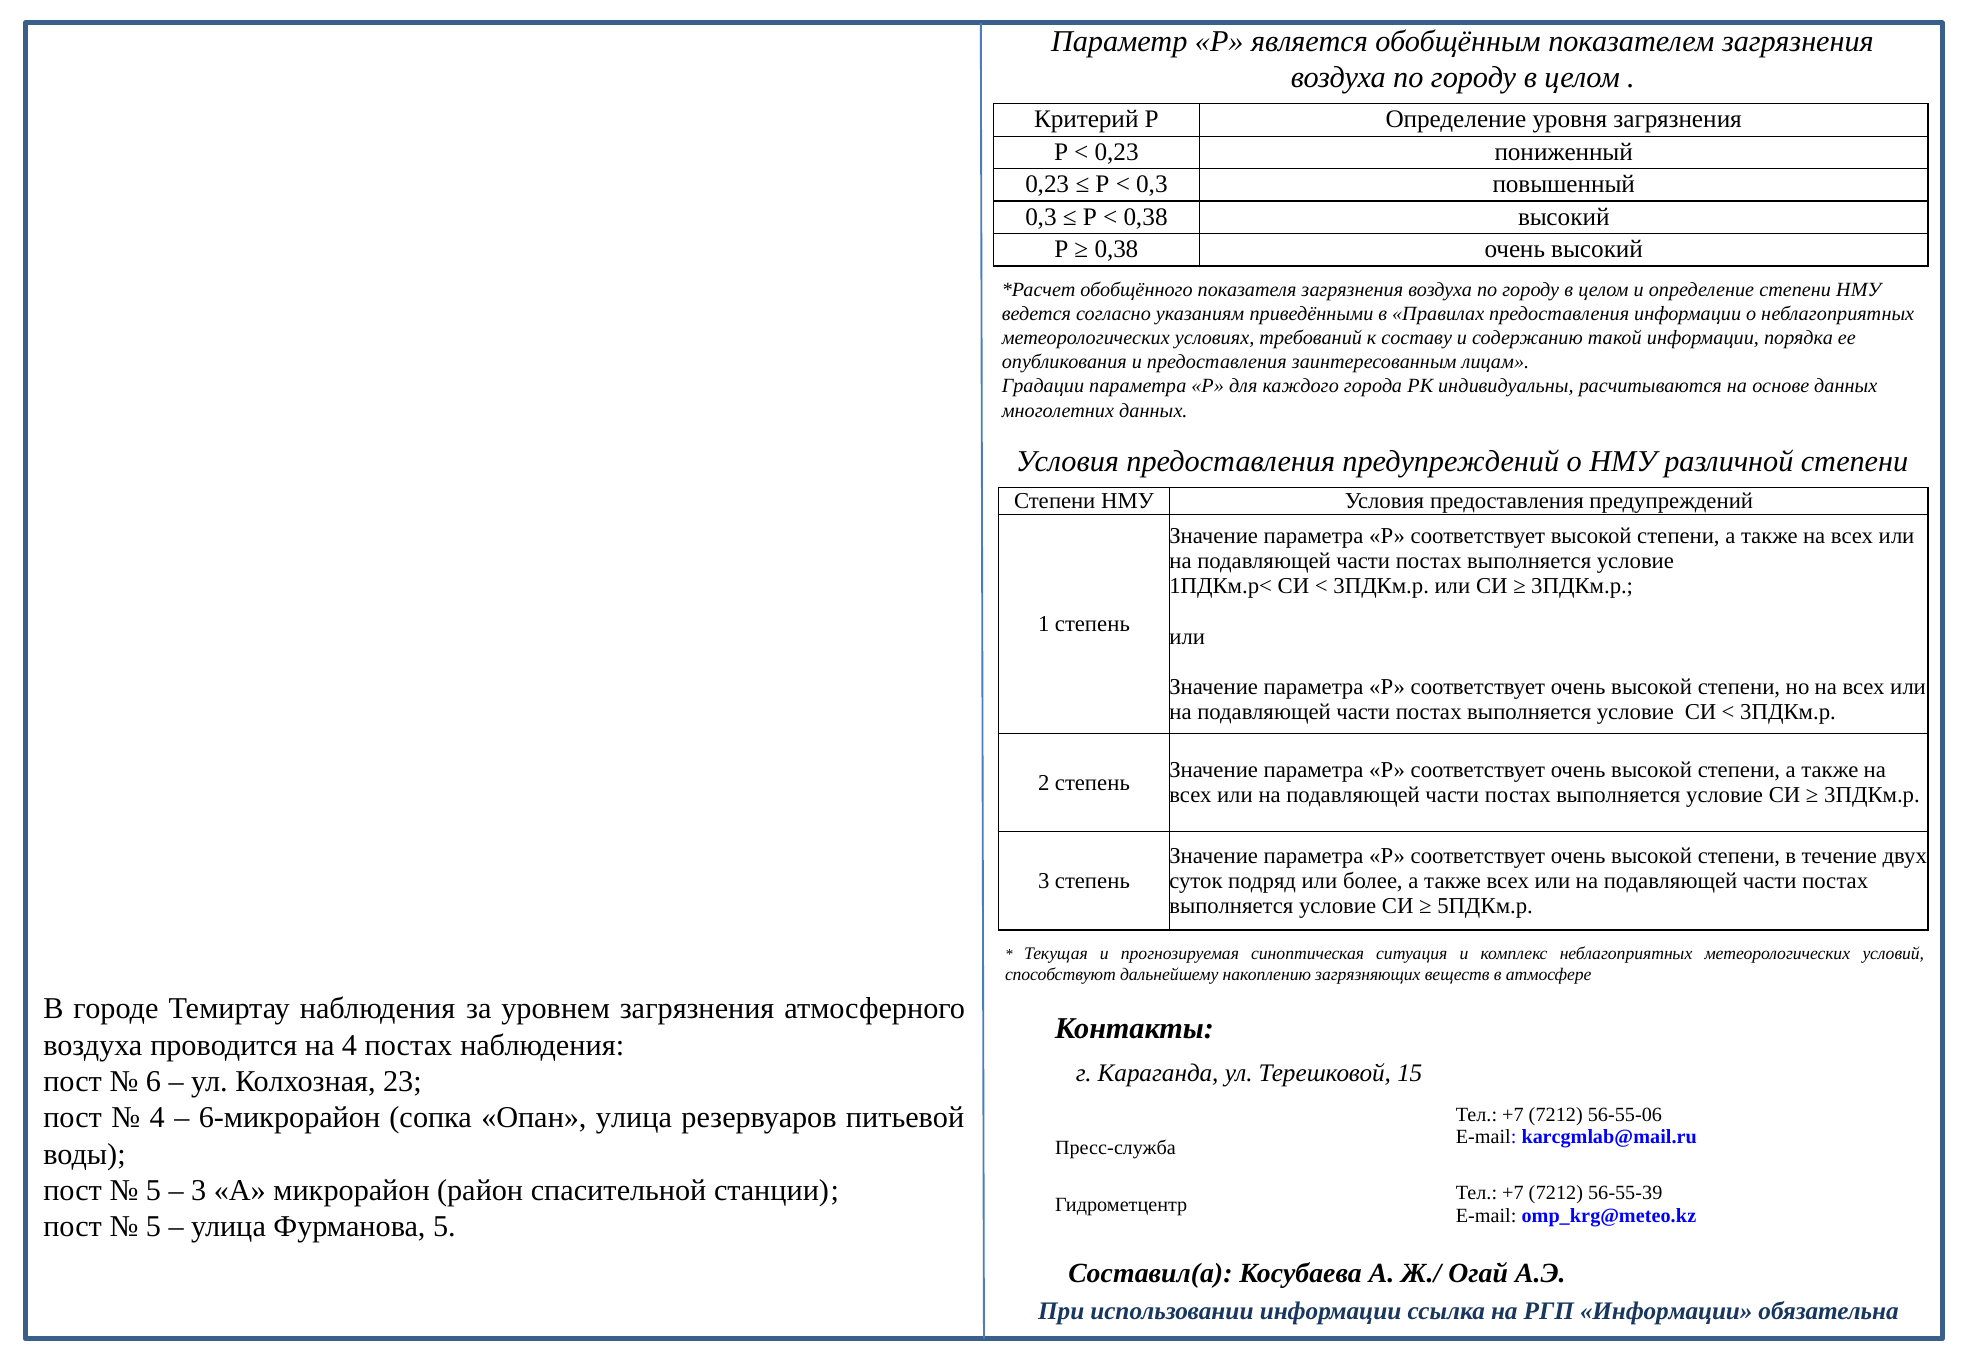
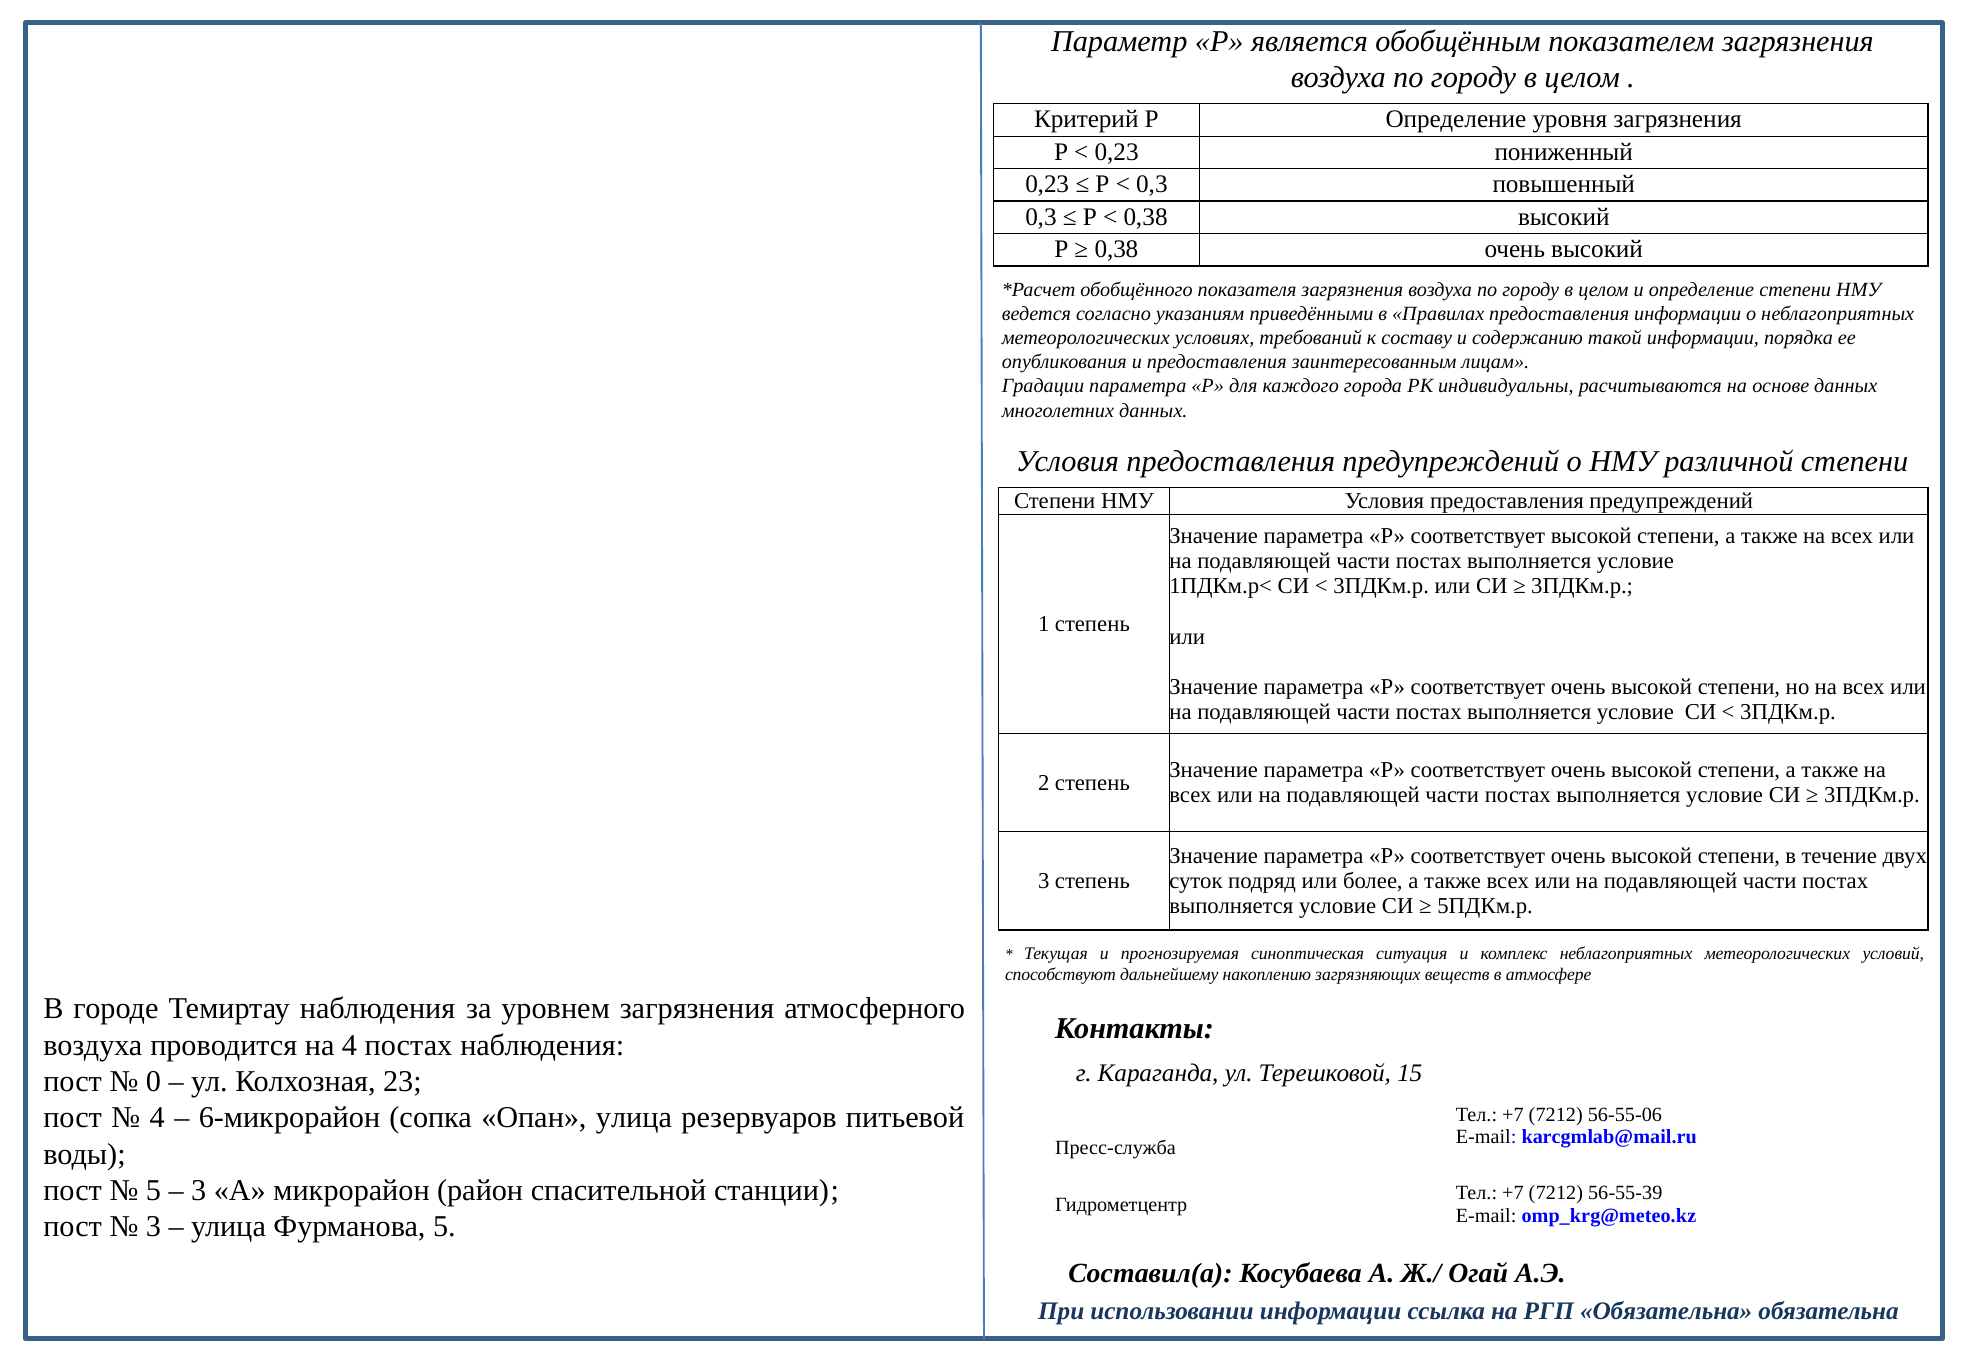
6: 6 -> 0
5 at (153, 1227): 5 -> 3
РГП Информации: Информации -> Обязательна
